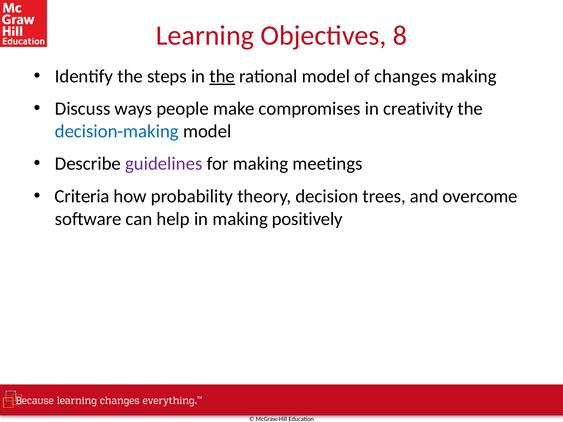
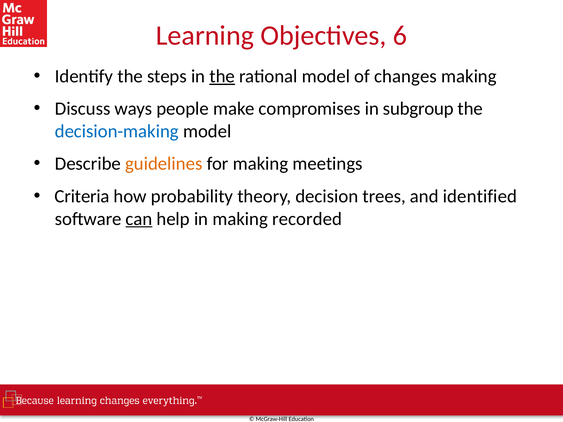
8: 8 -> 6
creativity: creativity -> subgroup
guidelines colour: purple -> orange
overcome: overcome -> identified
can underline: none -> present
positively: positively -> recorded
